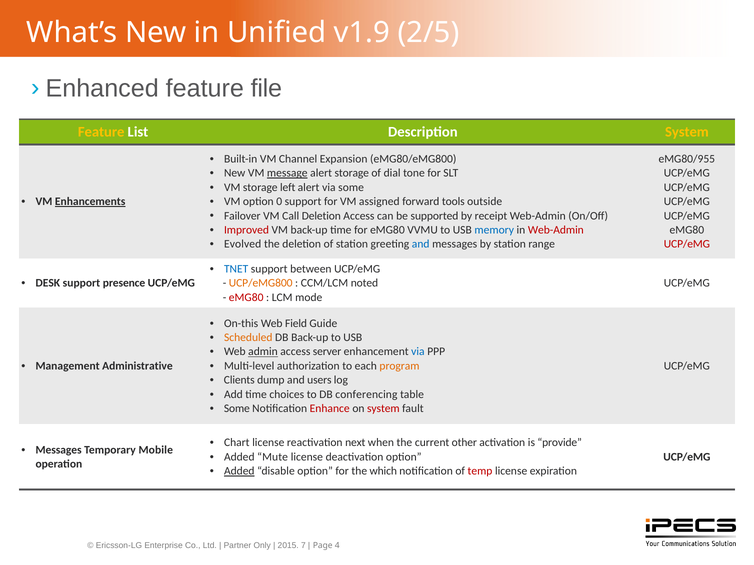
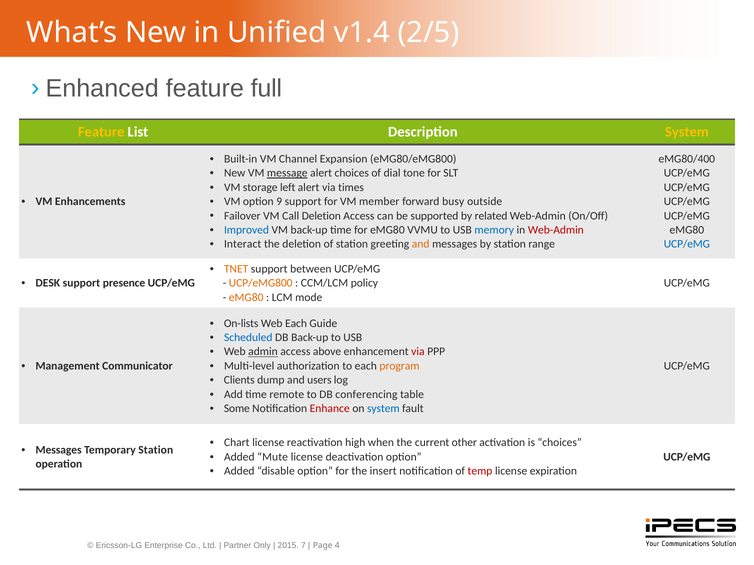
v1.9: v1.9 -> v1.4
file: file -> full
eMG80/955: eMG80/955 -> eMG80/400
alert storage: storage -> choices
via some: some -> times
Enhancements underline: present -> none
0: 0 -> 9
assigned: assigned -> member
tools: tools -> busy
receipt: receipt -> related
Improved colour: red -> blue
Evolved: Evolved -> Interact
and at (421, 244) colour: blue -> orange
UCP/eMG at (687, 244) colour: red -> blue
TNET colour: blue -> orange
noted: noted -> policy
eMG80 at (246, 298) colour: red -> orange
On-this: On-this -> On-lists
Web Field: Field -> Each
Scheduled colour: orange -> blue
server: server -> above
via at (418, 352) colour: blue -> red
Administrative: Administrative -> Communicator
choices: choices -> remote
system at (383, 409) colour: red -> blue
next: next -> high
is provide: provide -> choices
Temporary Mobile: Mobile -> Station
Added at (239, 472) underline: present -> none
which: which -> insert
